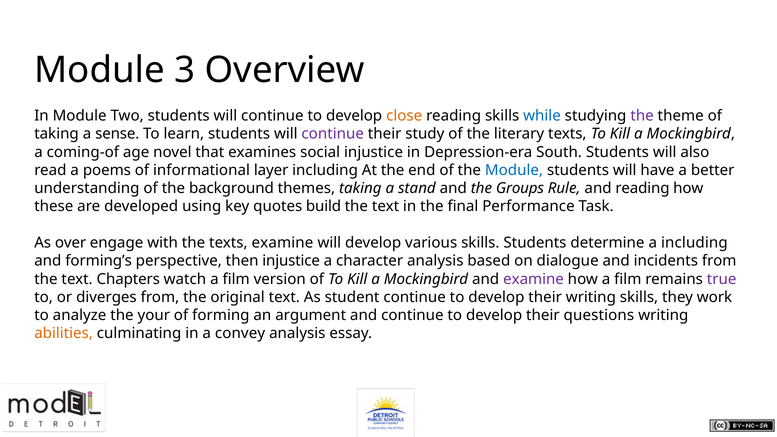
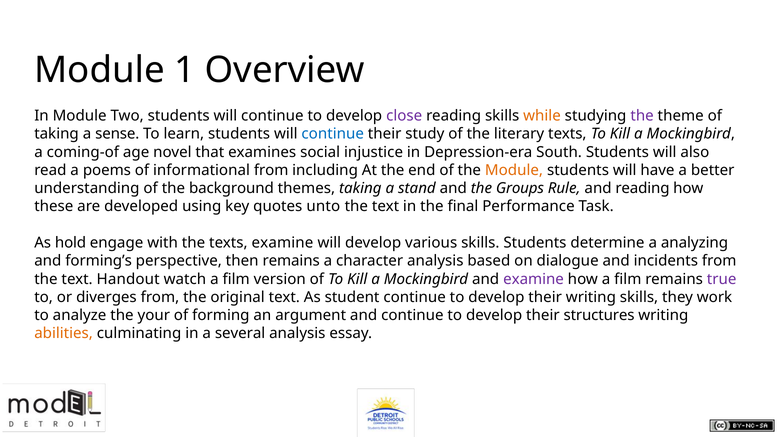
3: 3 -> 1
close colour: orange -> purple
while colour: blue -> orange
continue at (333, 134) colour: purple -> blue
informational layer: layer -> from
Module at (514, 170) colour: blue -> orange
build: build -> unto
over: over -> hold
a including: including -> analyzing
then injustice: injustice -> remains
Chapters: Chapters -> Handout
questions: questions -> structures
convey: convey -> several
